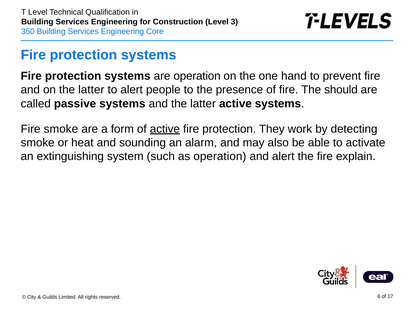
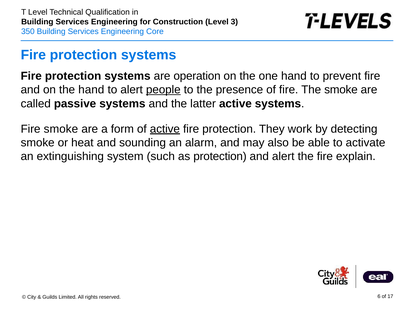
on the latter: latter -> hand
people underline: none -> present
The should: should -> smoke
as operation: operation -> protection
